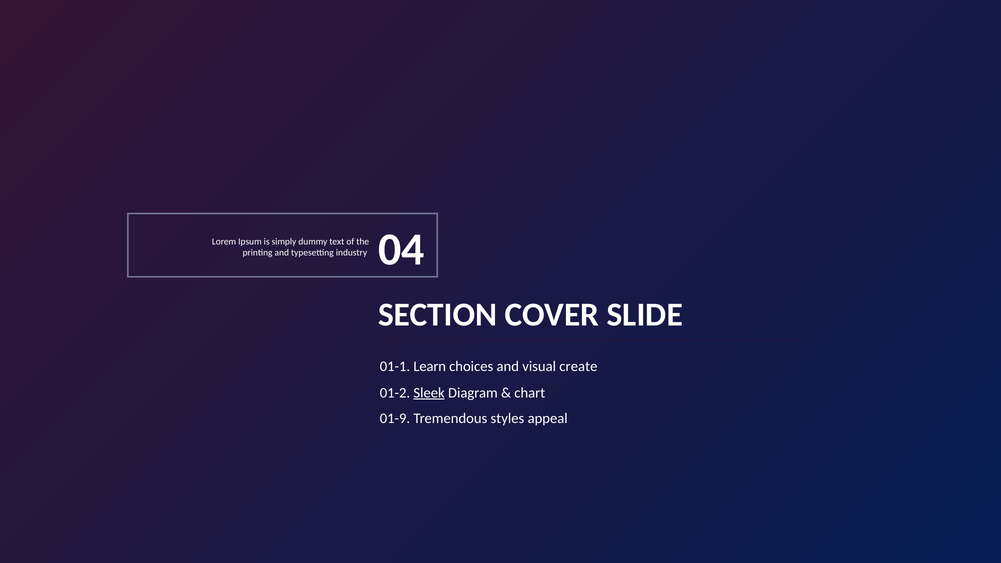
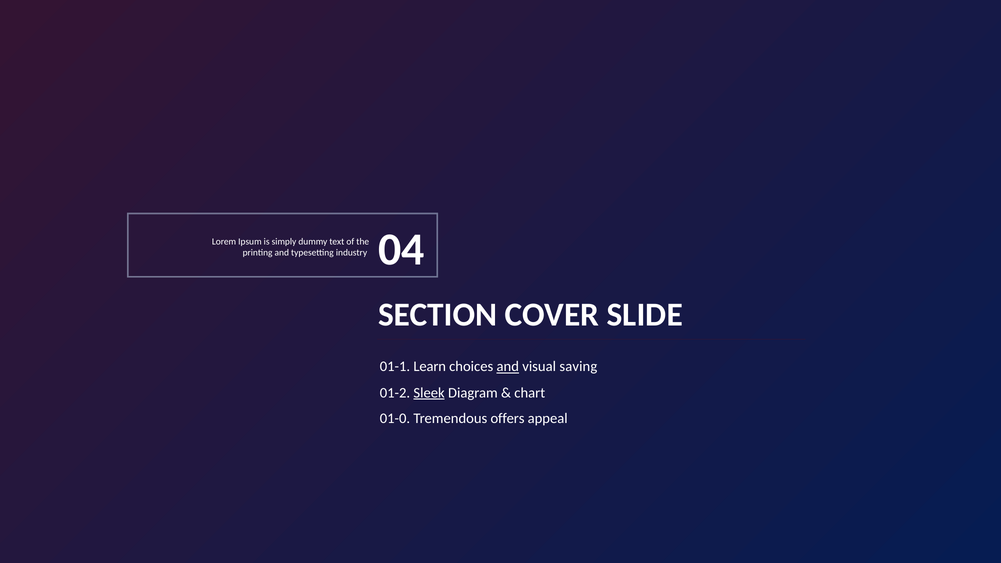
and at (508, 367) underline: none -> present
create: create -> saving
01-9: 01-9 -> 01-0
styles: styles -> offers
